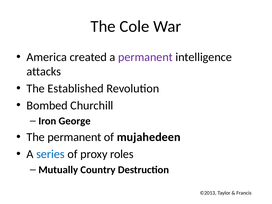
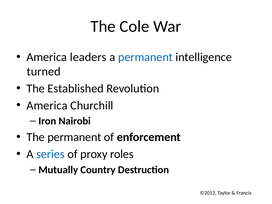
created: created -> leaders
permanent at (145, 57) colour: purple -> blue
attacks: attacks -> turned
Bombed at (47, 105): Bombed -> America
George: George -> Nairobi
mujahedeen: mujahedeen -> enforcement
